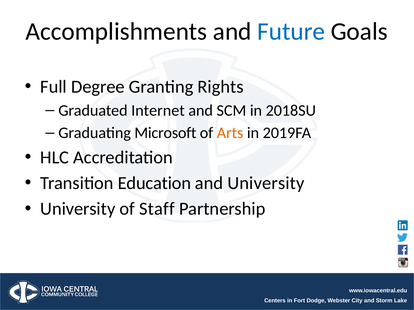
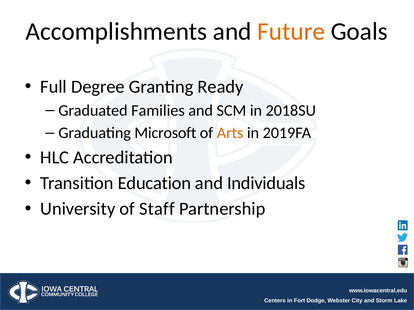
Future colour: blue -> orange
Rights: Rights -> Ready
Internet: Internet -> Families
and University: University -> Individuals
